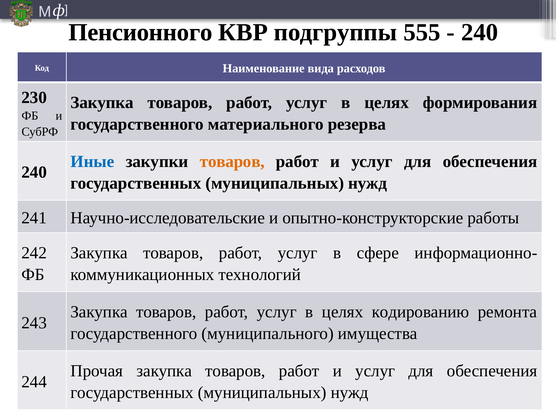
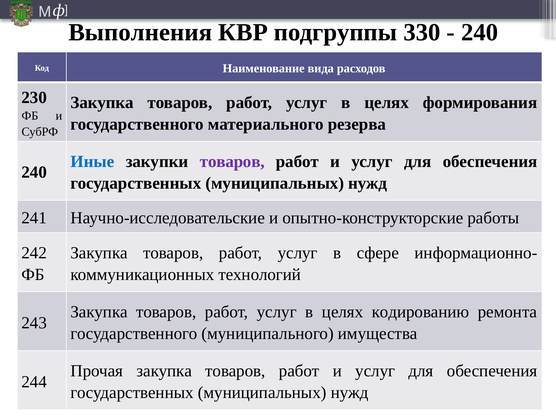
Пенсионного: Пенсионного -> Выполнения
555: 555 -> 330
товаров at (232, 162) colour: orange -> purple
